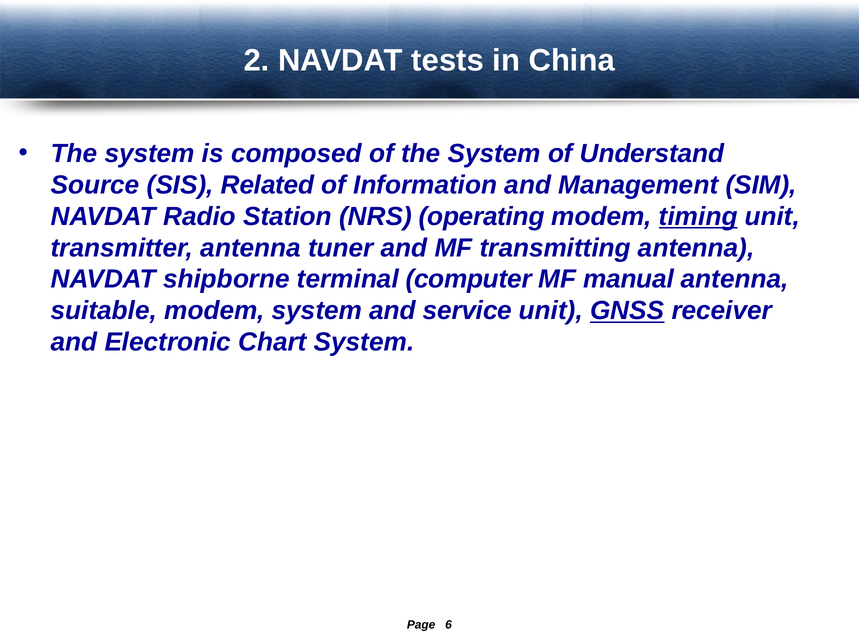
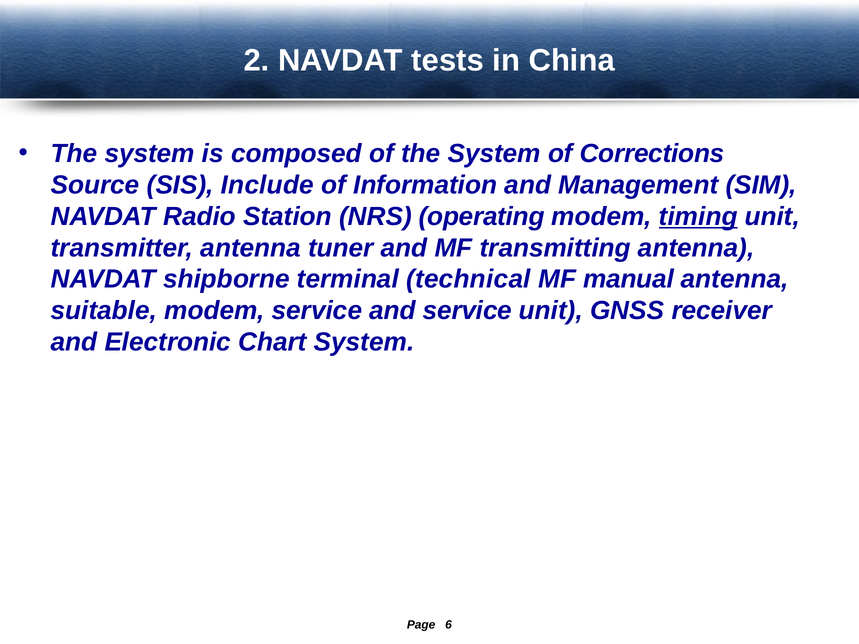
Understand: Understand -> Corrections
Related: Related -> Include
computer: computer -> technical
modem system: system -> service
GNSS underline: present -> none
